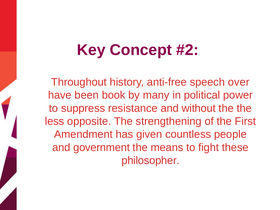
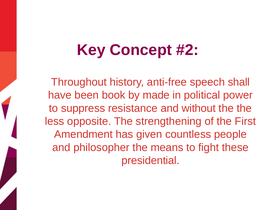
over: over -> shall
many: many -> made
government: government -> philosopher
philosopher: philosopher -> presidential
